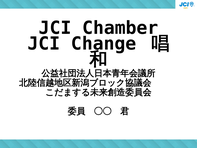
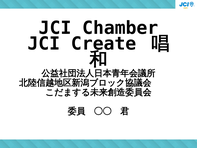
Change: Change -> Create
